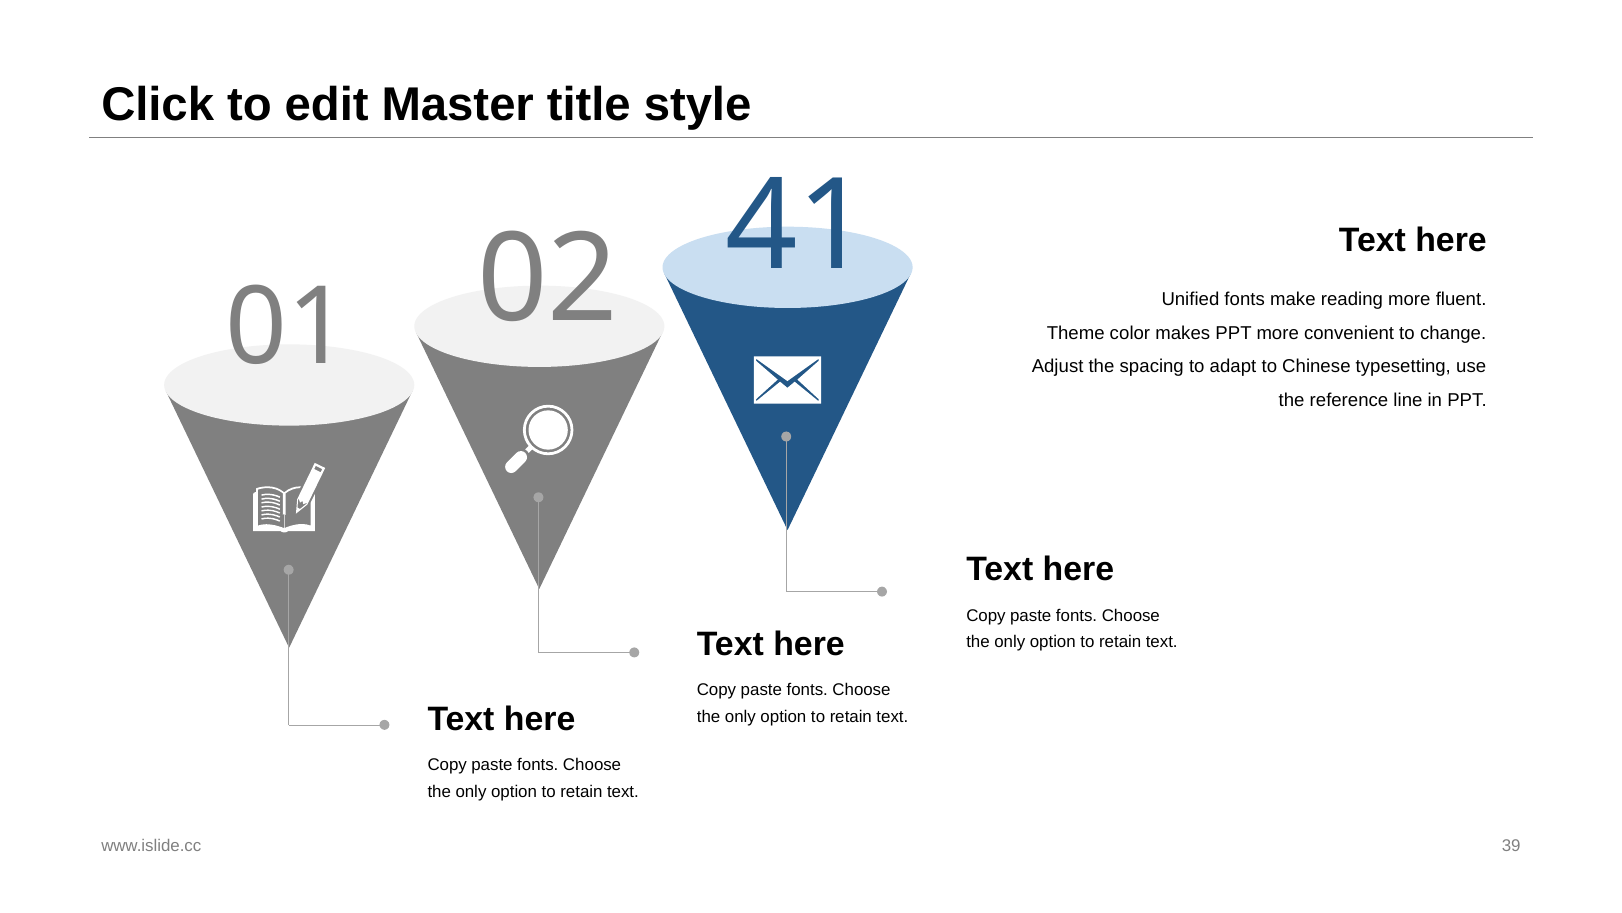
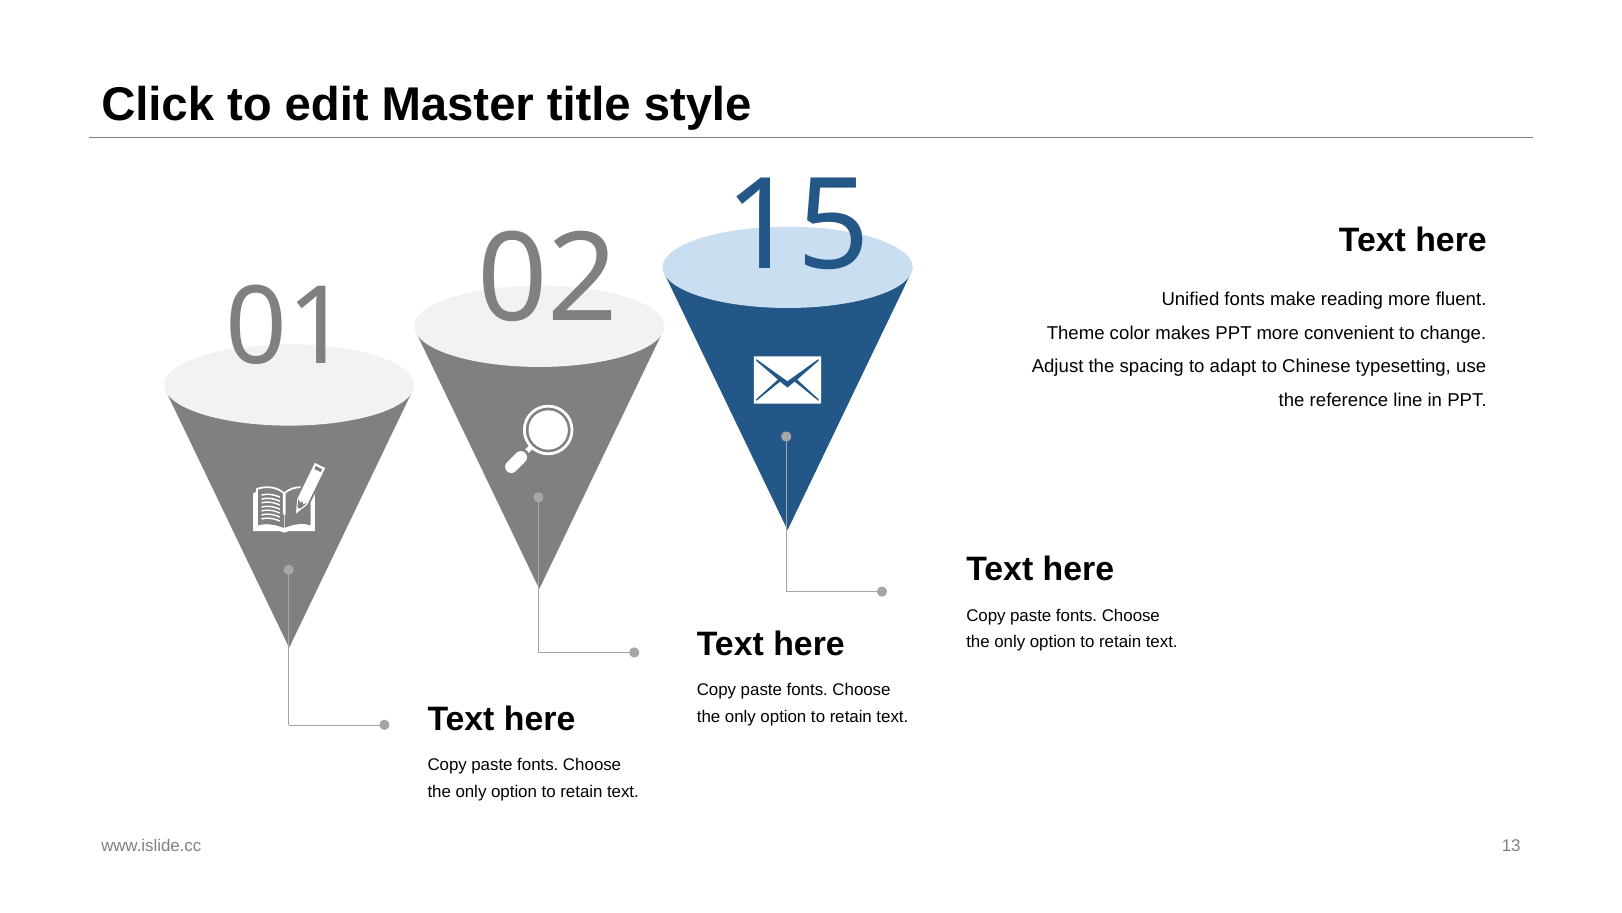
41: 41 -> 15
39: 39 -> 13
